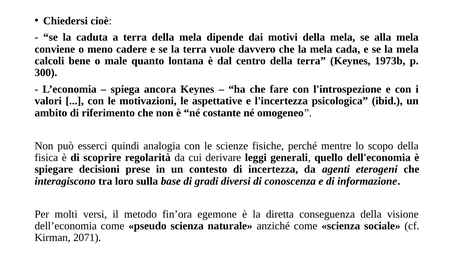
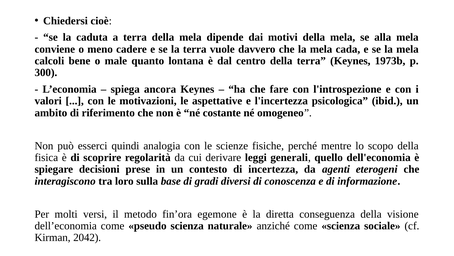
2071: 2071 -> 2042
